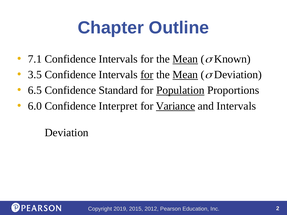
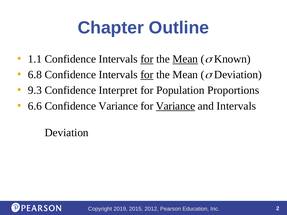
7.1: 7.1 -> 1.1
for at (147, 59) underline: none -> present
3.5: 3.5 -> 6.8
Mean at (185, 75) underline: present -> none
6.5: 6.5 -> 9.3
Standard: Standard -> Interpret
Population underline: present -> none
6.0: 6.0 -> 6.6
Confidence Interpret: Interpret -> Variance
